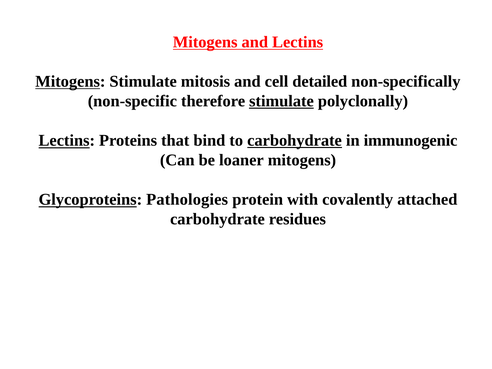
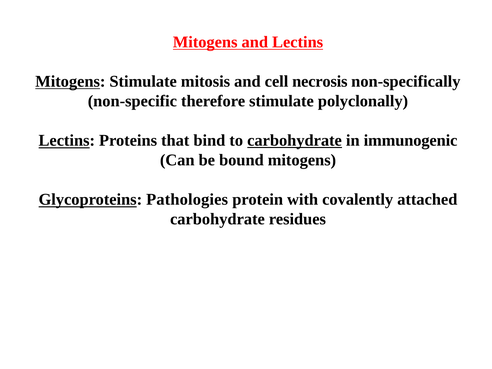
detailed: detailed -> necrosis
stimulate at (281, 101) underline: present -> none
loaner: loaner -> bound
